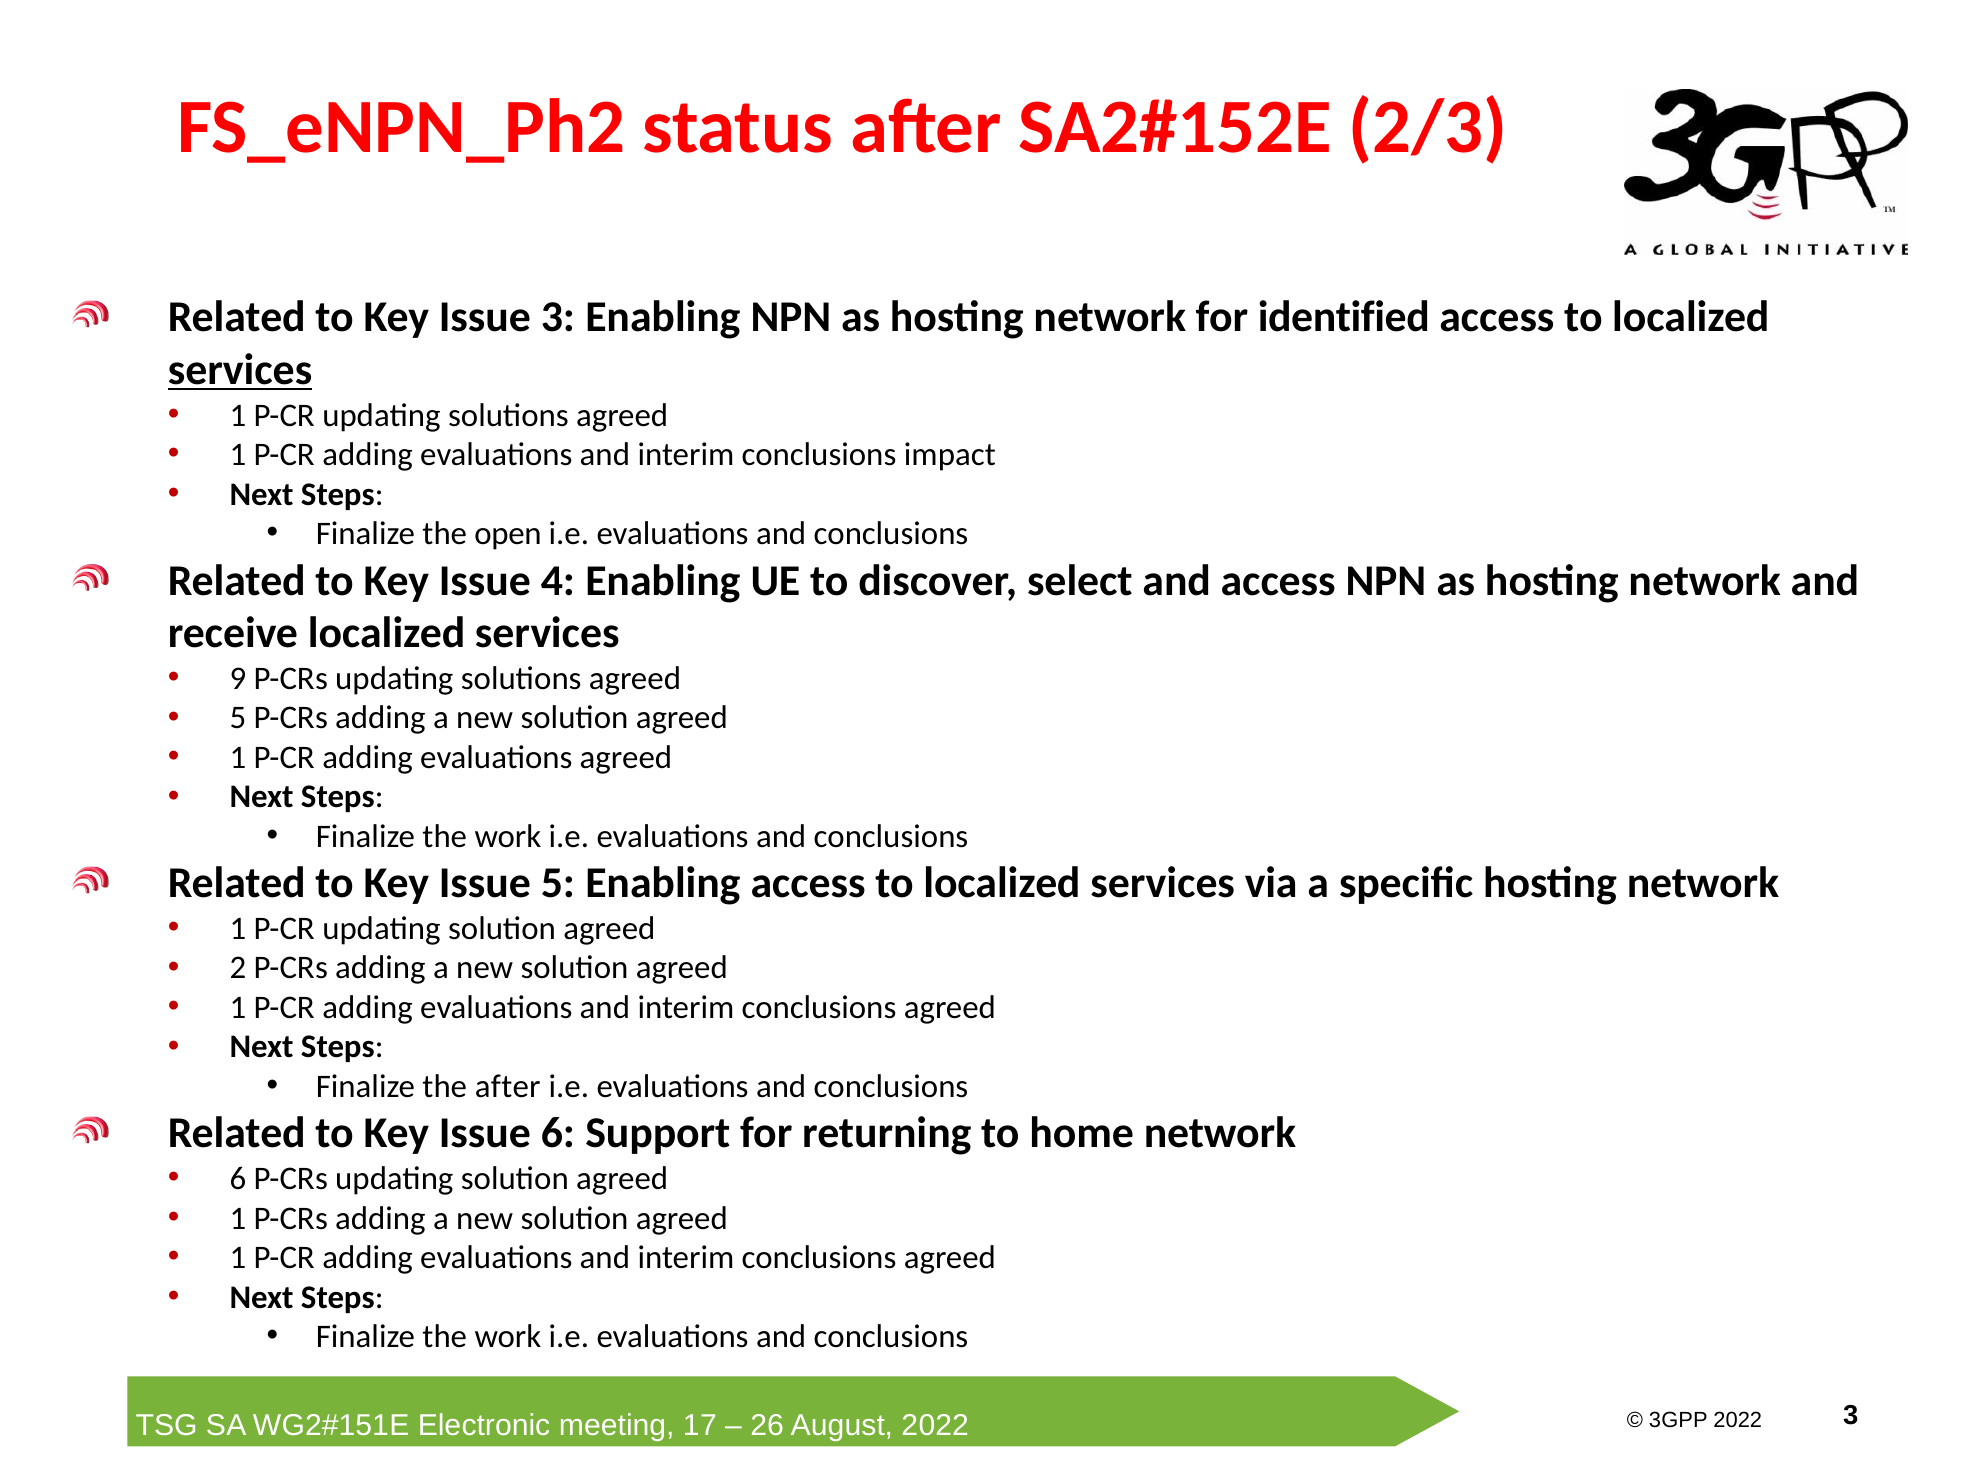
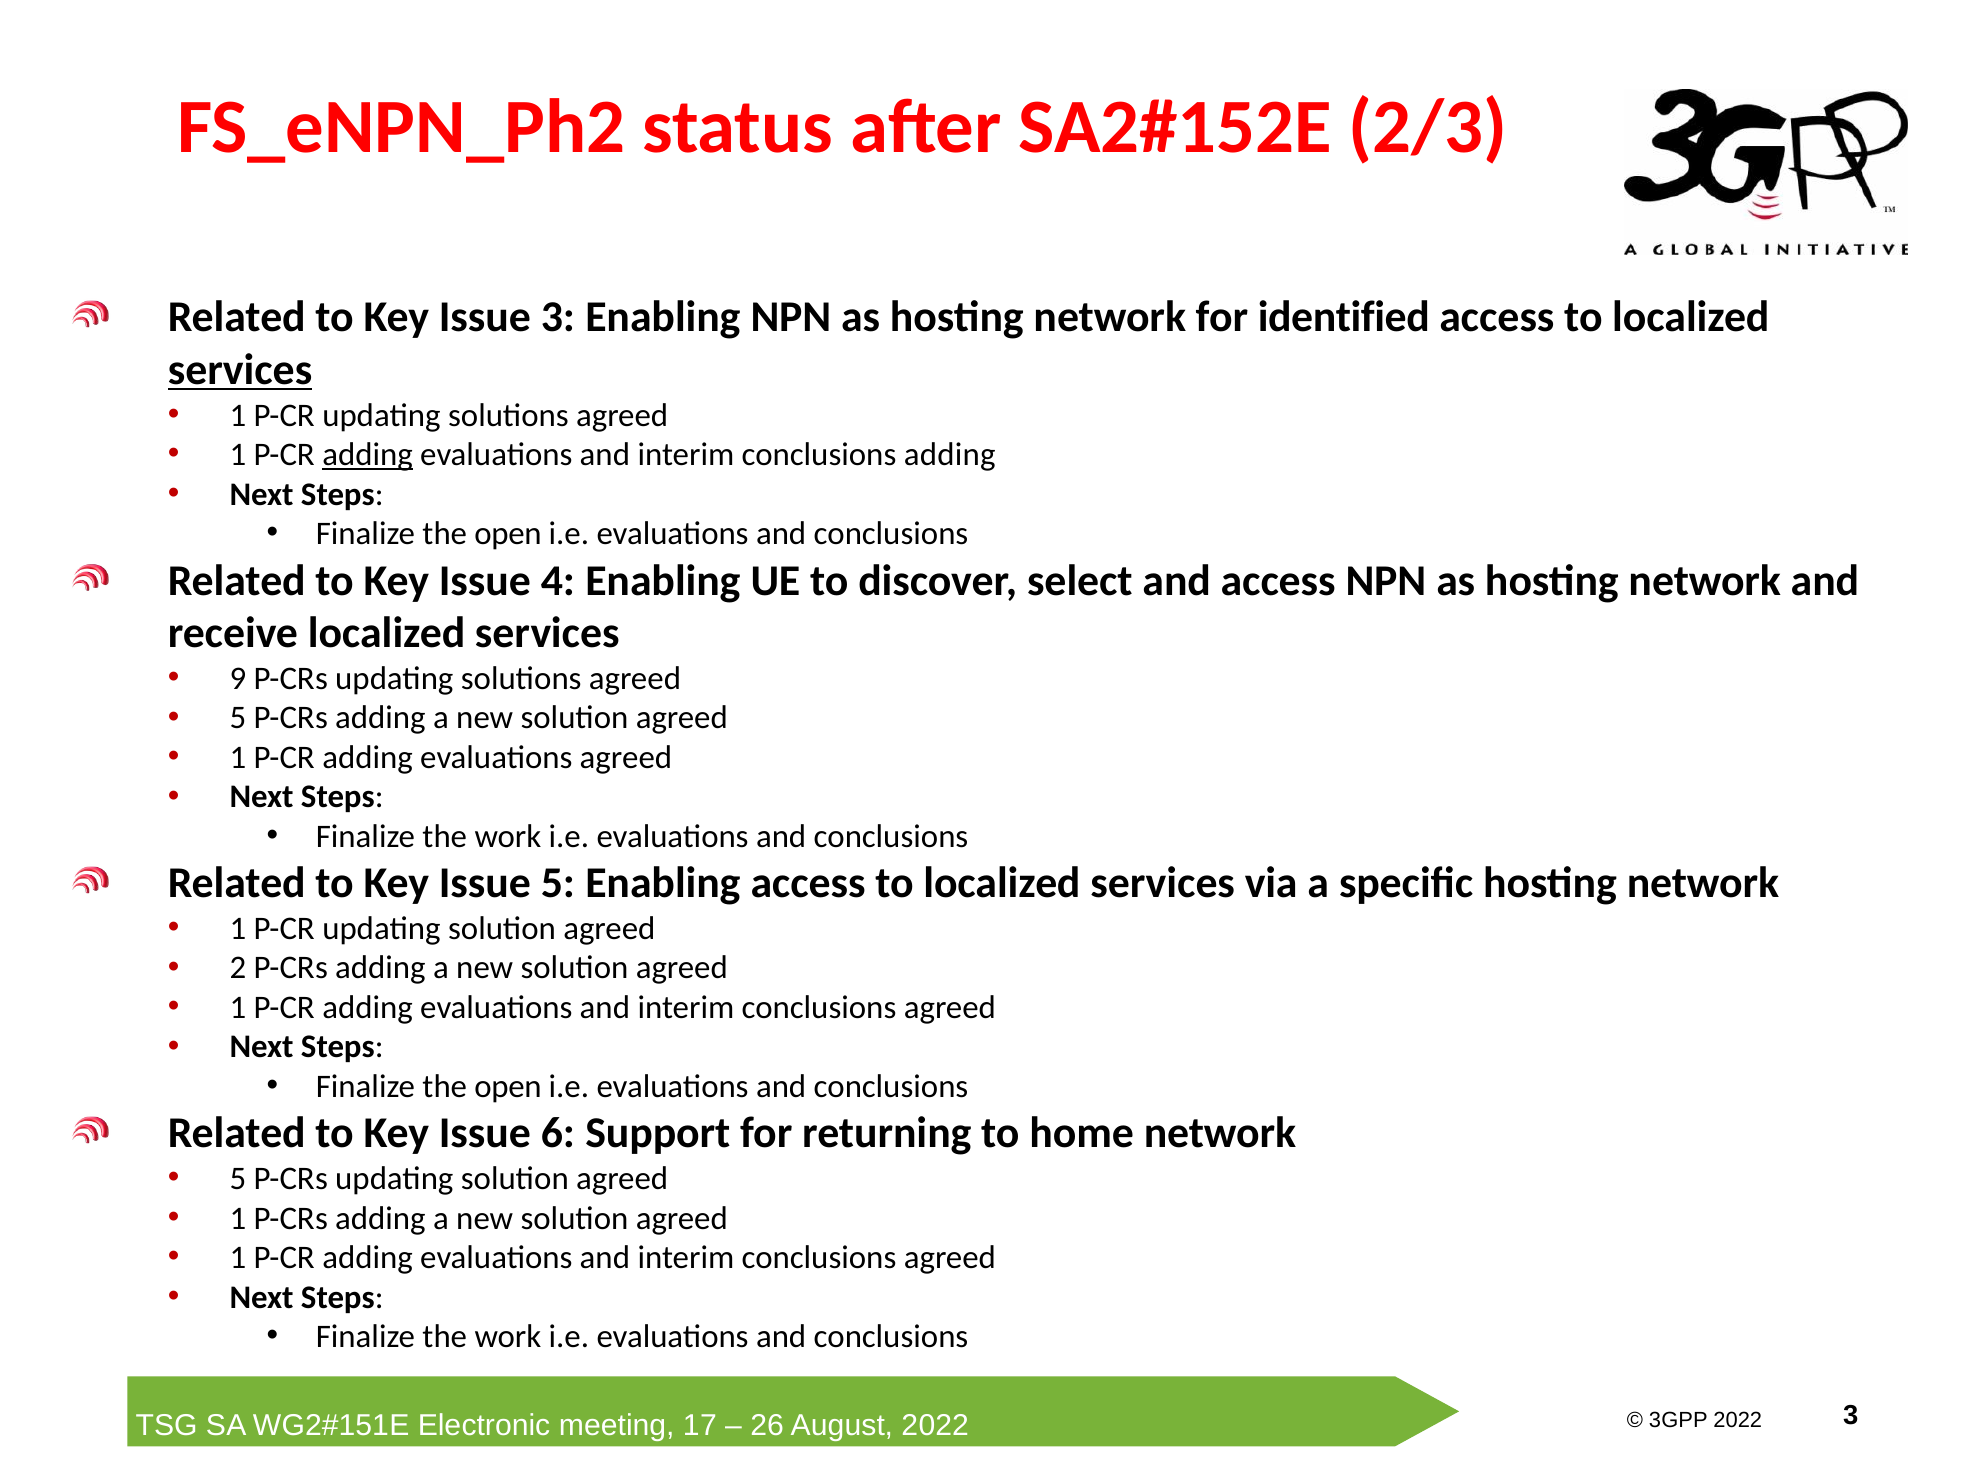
adding at (368, 455) underline: none -> present
conclusions impact: impact -> adding
after at (508, 1086): after -> open
6 at (238, 1178): 6 -> 5
